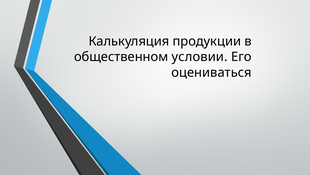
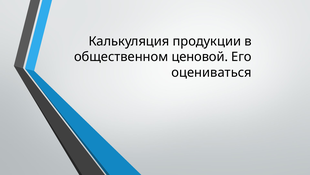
условии: условии -> ценовой
